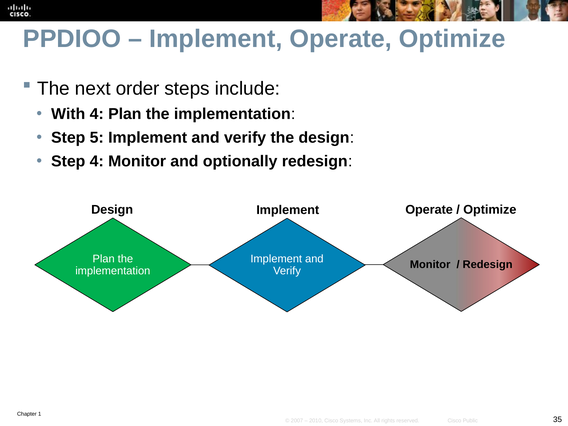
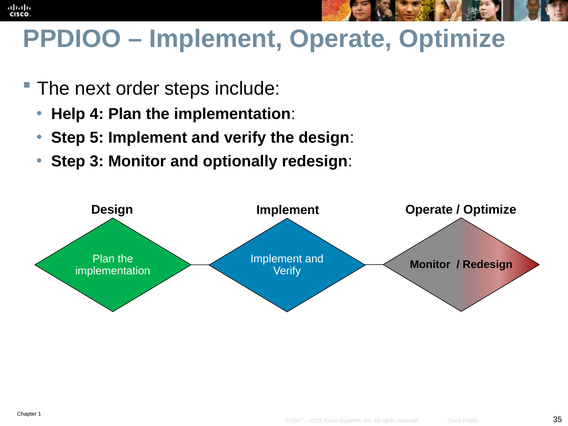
With: With -> Help
Step 4: 4 -> 3
